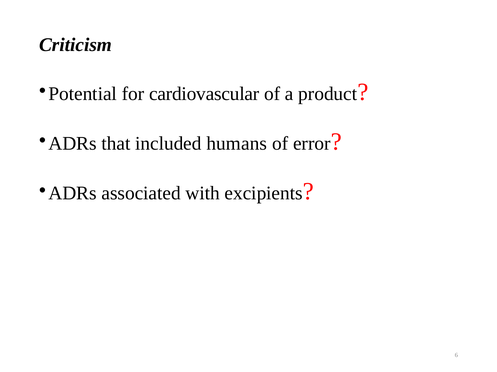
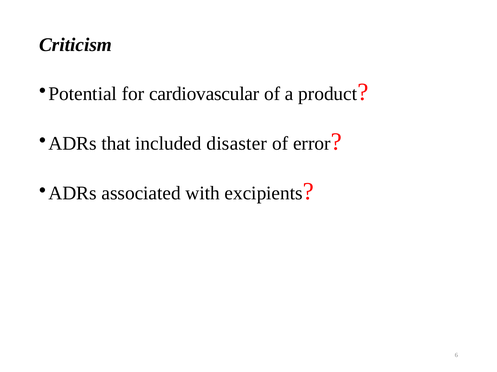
humans: humans -> disaster
